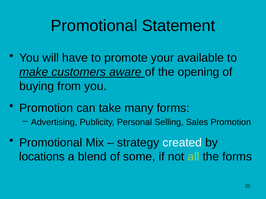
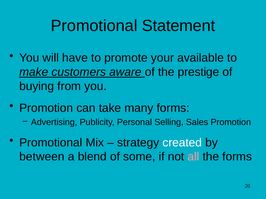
opening: opening -> prestige
locations: locations -> between
all colour: light green -> pink
